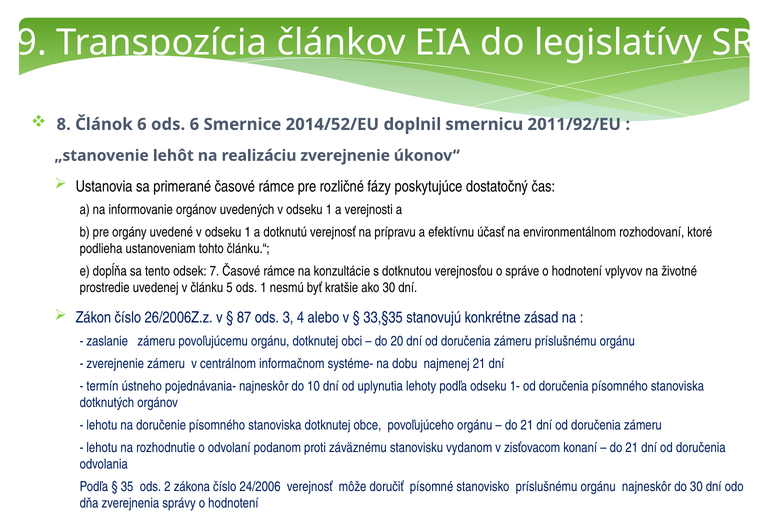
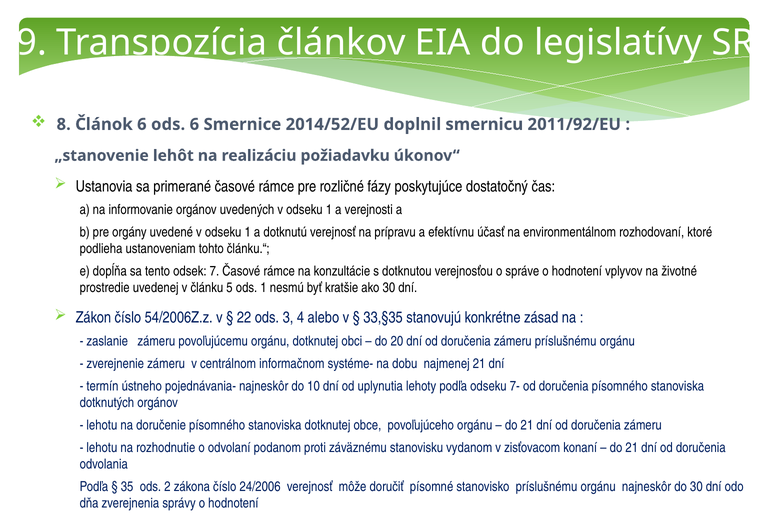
realizáciu zverejnenie: zverejnenie -> požiadavku
26/2006Z.z: 26/2006Z.z -> 54/2006Z.z
87: 87 -> 22
1-: 1- -> 7-
